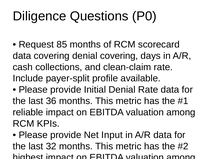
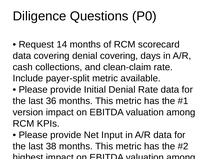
85: 85 -> 14
payer-split profile: profile -> metric
reliable: reliable -> version
32: 32 -> 38
